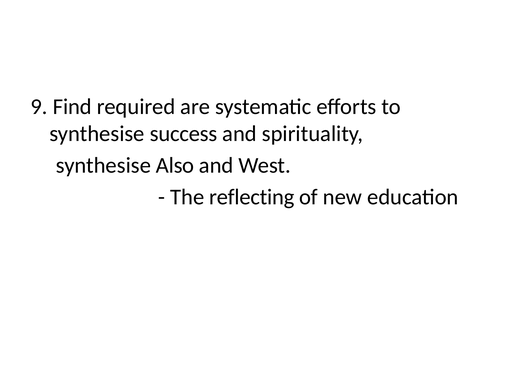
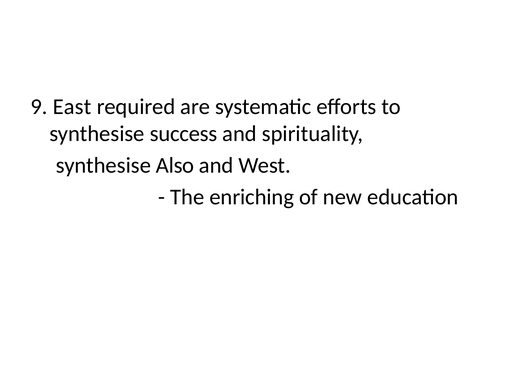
Find: Find -> East
reflecting: reflecting -> enriching
